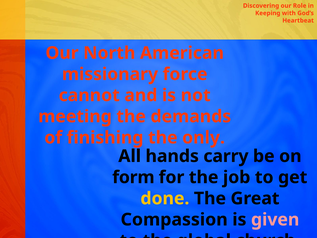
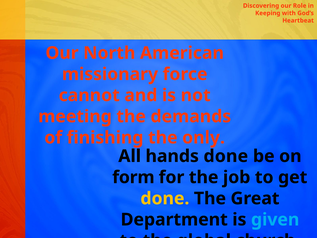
hands carry: carry -> done
Compassion: Compassion -> Department
given colour: pink -> light blue
